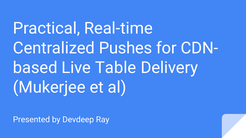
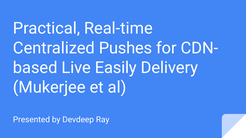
Table: Table -> Easily
